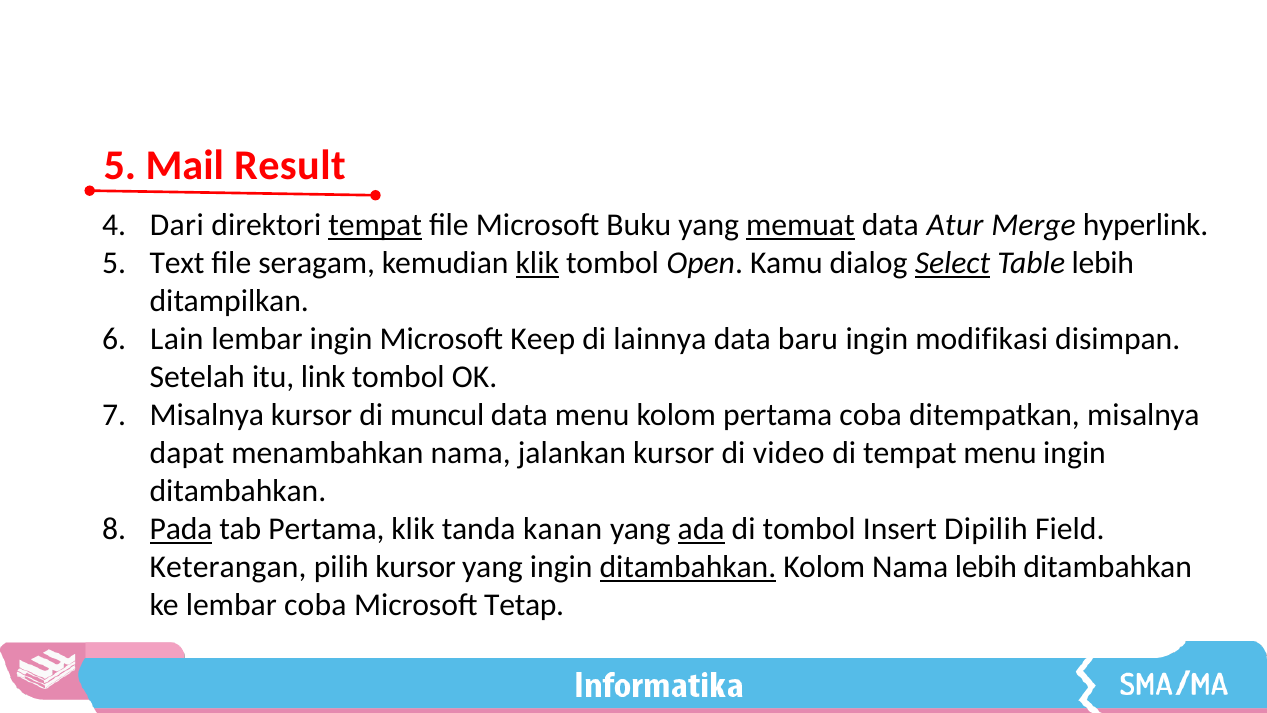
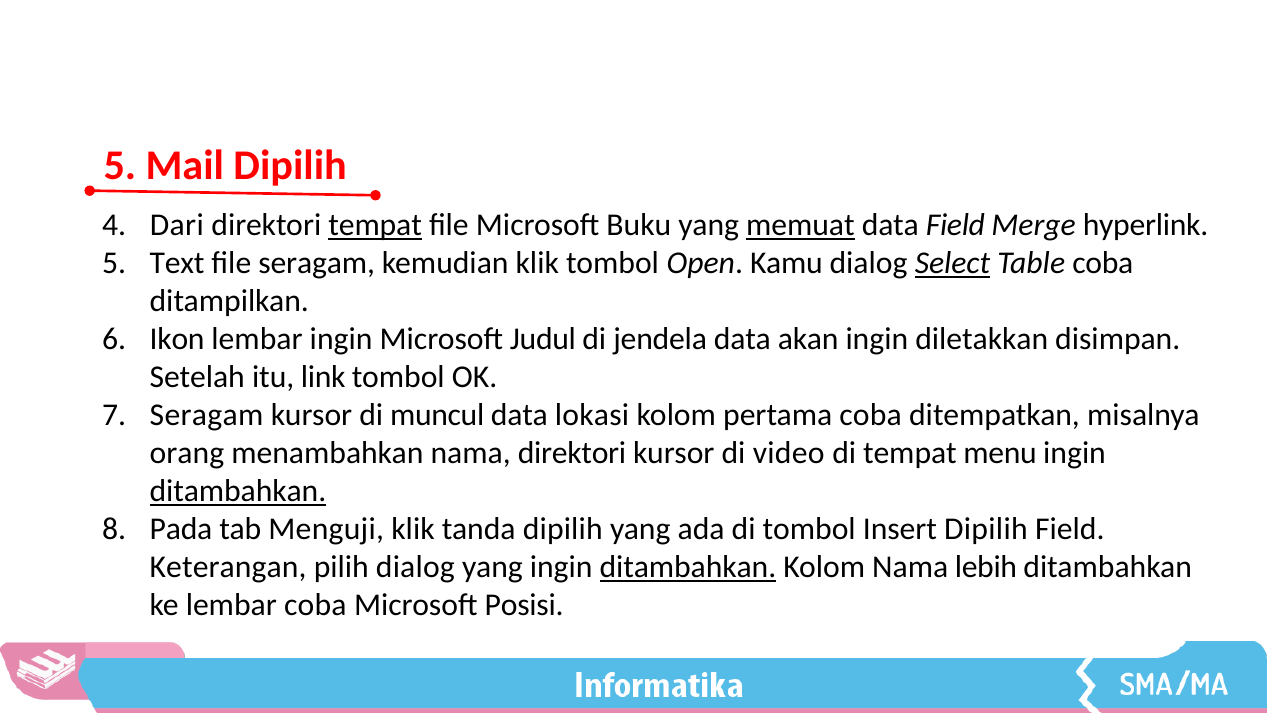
Mail Result: Result -> Dipilih
data Atur: Atur -> Field
klik at (537, 263) underline: present -> none
Table lebih: lebih -> coba
Lain: Lain -> Ikon
Keep: Keep -> Judul
lainnya: lainnya -> jendela
baru: baru -> akan
modifikasi: modifikasi -> diletakkan
Misalnya at (207, 415): Misalnya -> Seragam
data menu: menu -> lokasi
dapat: dapat -> orang
nama jalankan: jalankan -> direktori
ditambahkan at (238, 491) underline: none -> present
Pada underline: present -> none
tab Pertama: Pertama -> Menguji
tanda kanan: kanan -> dipilih
ada underline: present -> none
pilih kursor: kursor -> dialog
Tetap: Tetap -> Posisi
